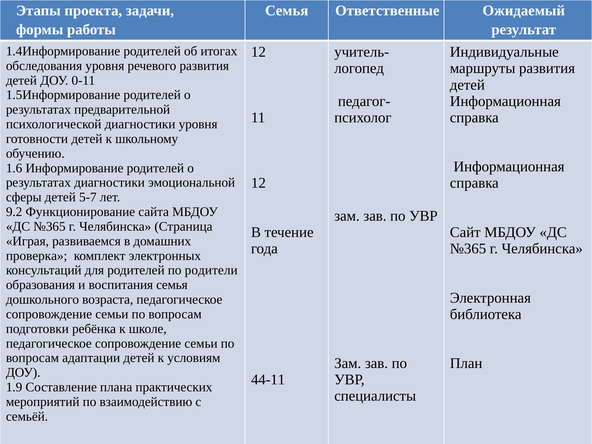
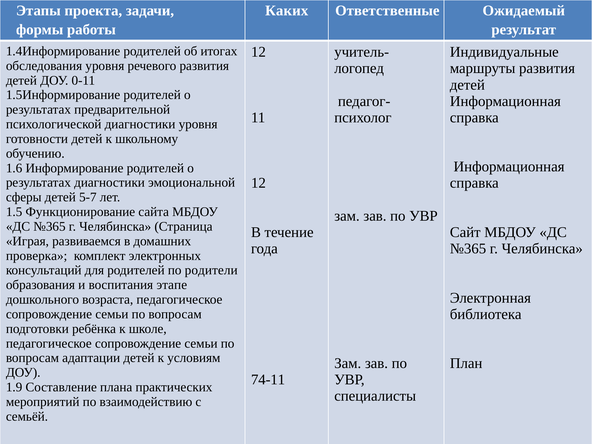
Семья at (287, 11): Семья -> Каких
9.2: 9.2 -> 1.5
воспитания семья: семья -> этапе
44-11: 44-11 -> 74-11
